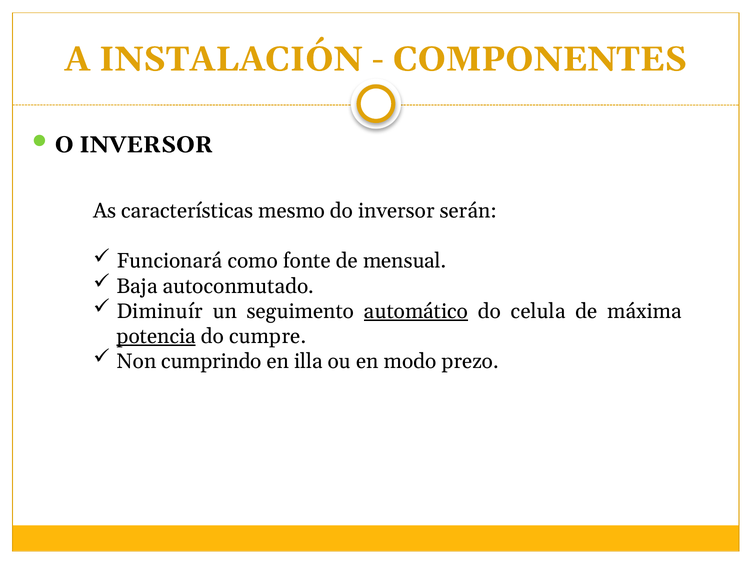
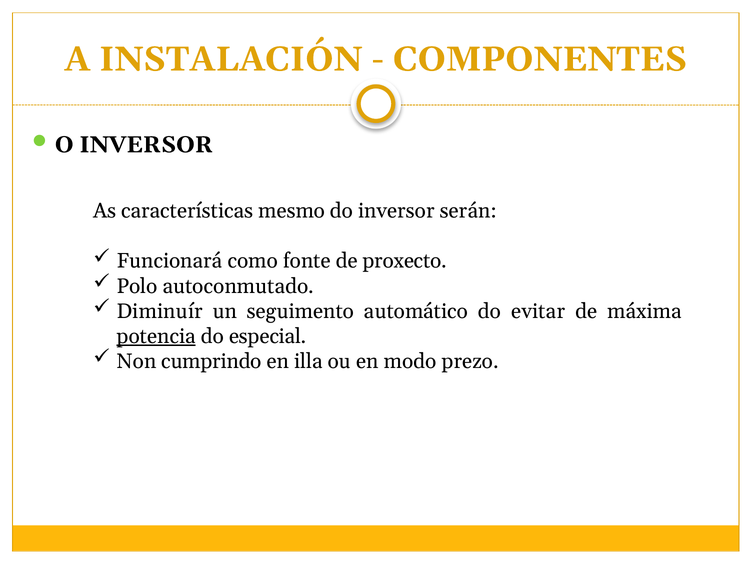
mensual: mensual -> proxecto
Baja: Baja -> Polo
automático underline: present -> none
celula: celula -> evitar
cumpre: cumpre -> especial
